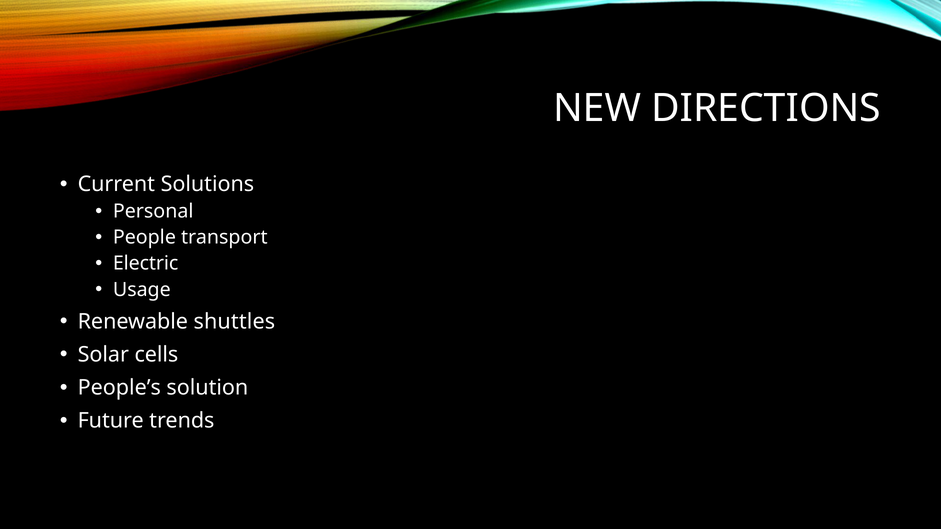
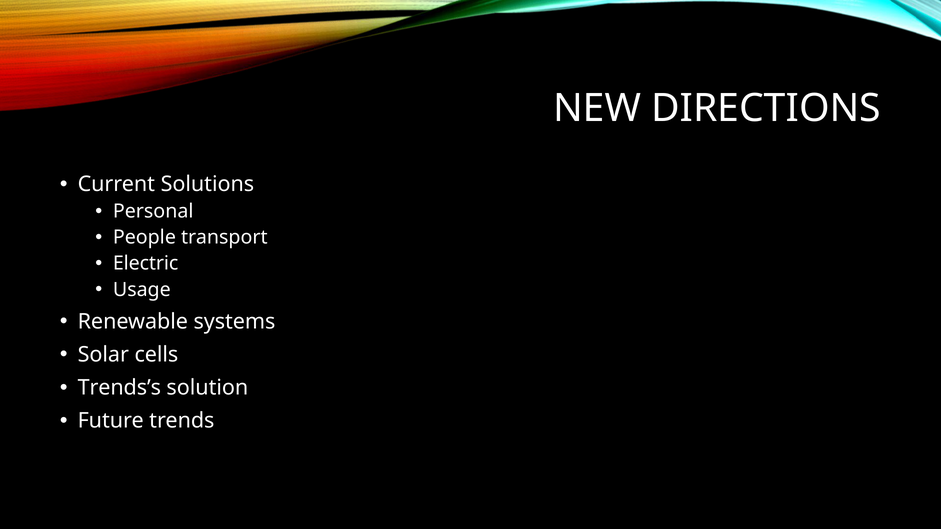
shuttles: shuttles -> systems
People’s: People’s -> Trends’s
